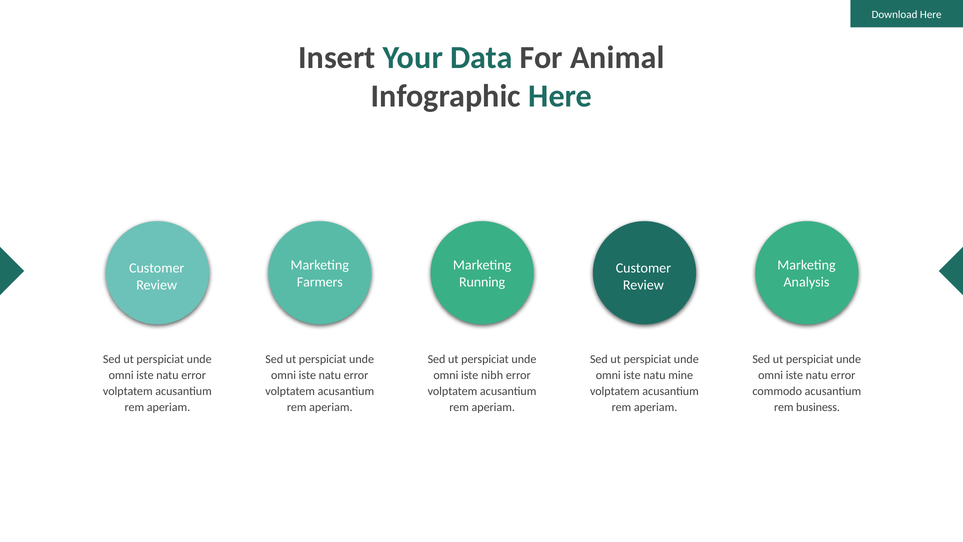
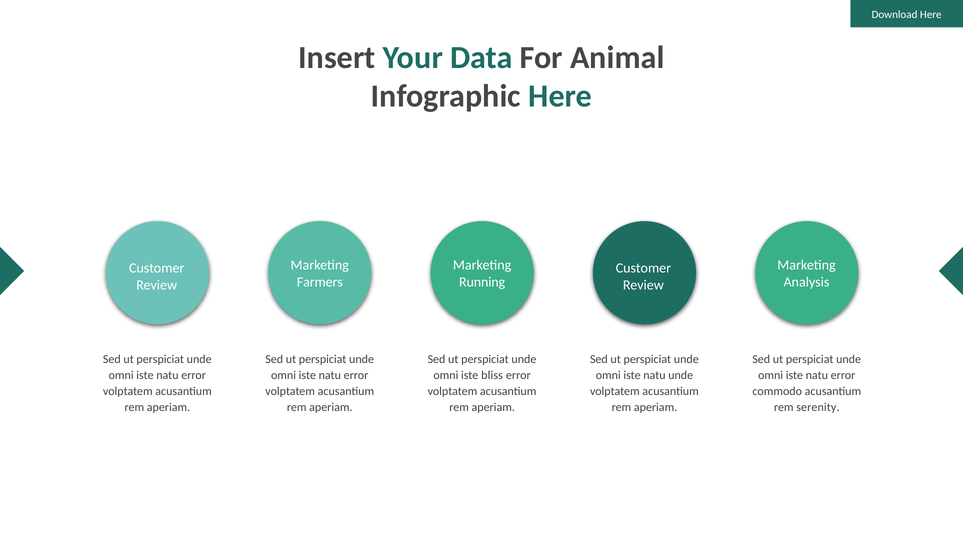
nibh: nibh -> bliss
natu mine: mine -> unde
business: business -> serenity
